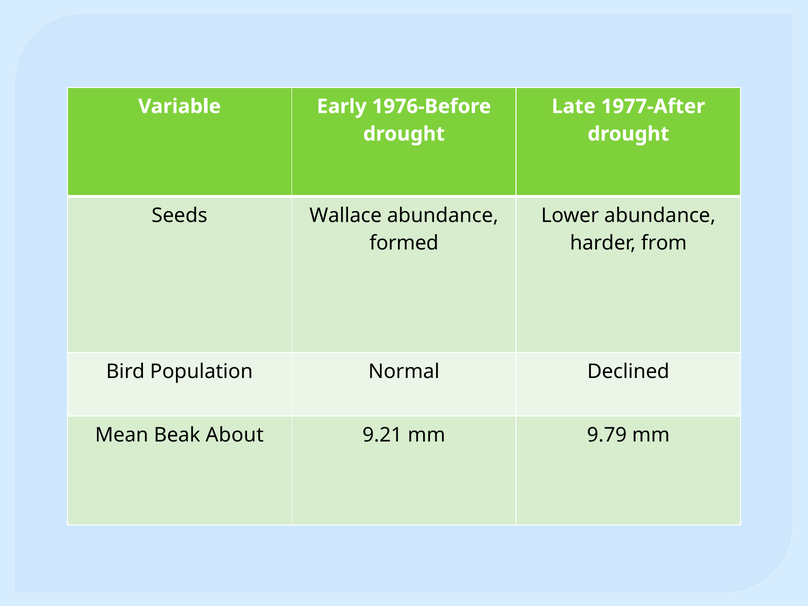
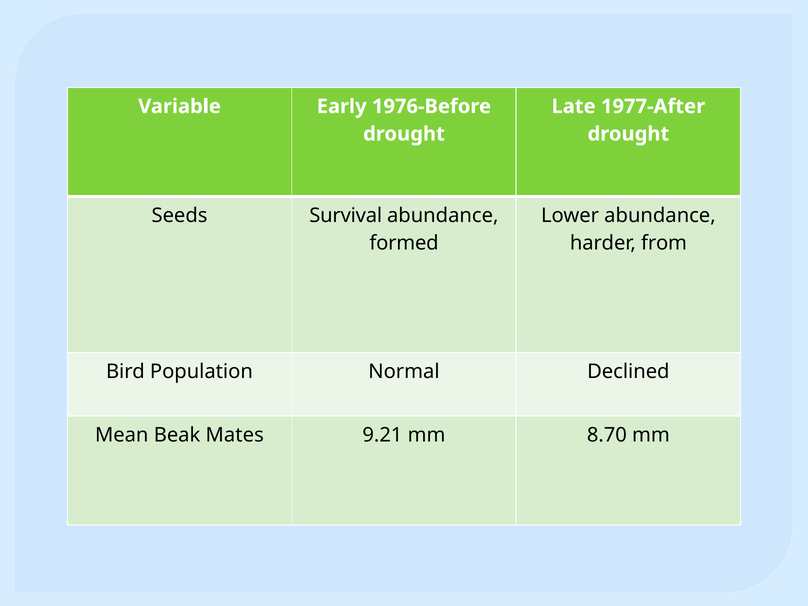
Wallace: Wallace -> Survival
About: About -> Mates
9.79: 9.79 -> 8.70
